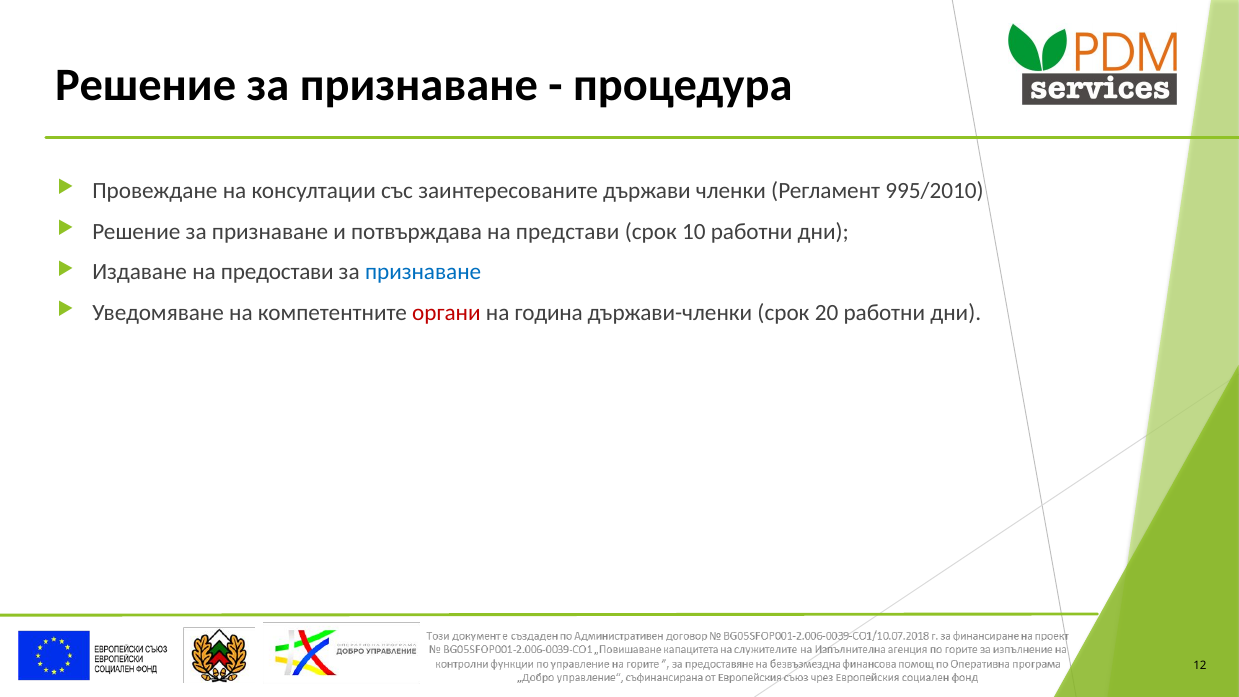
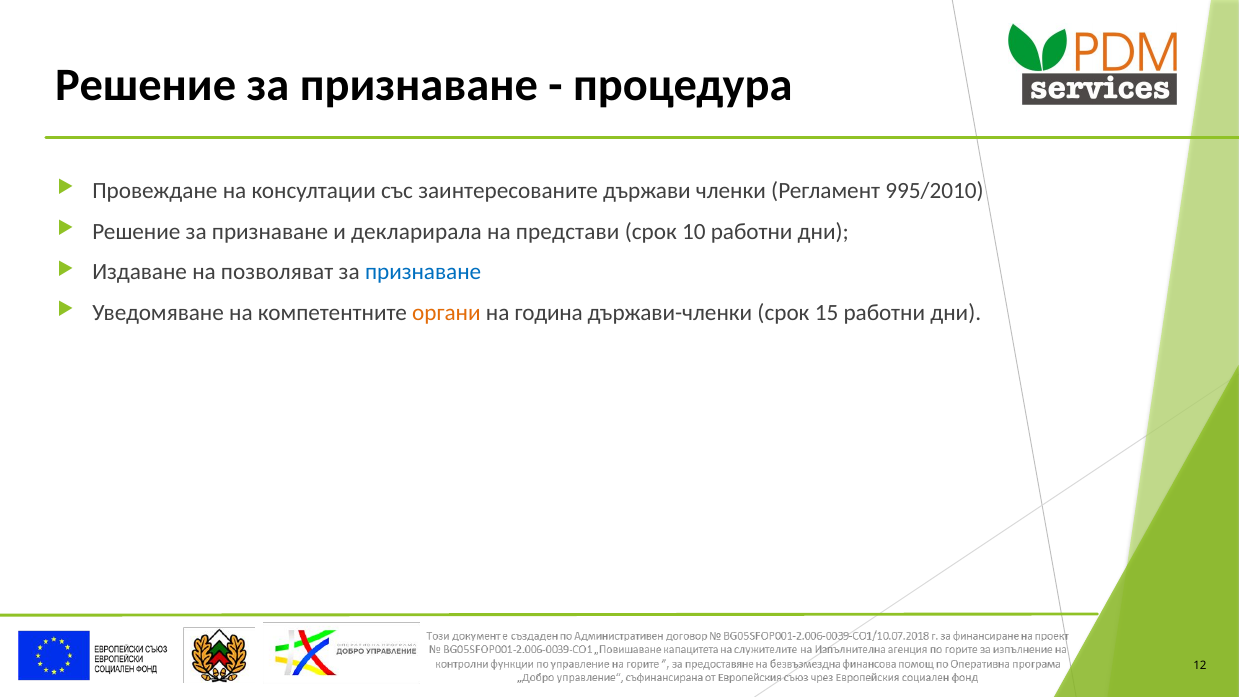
потвърждава: потвърждава -> декларирала
предостави: предостави -> позволяват
органи colour: red -> orange
20: 20 -> 15
